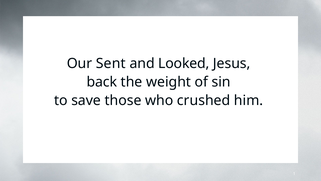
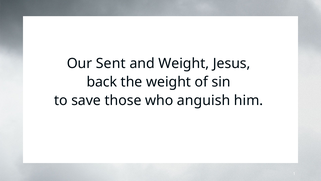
and Looked: Looked -> Weight
crushed: crushed -> anguish
